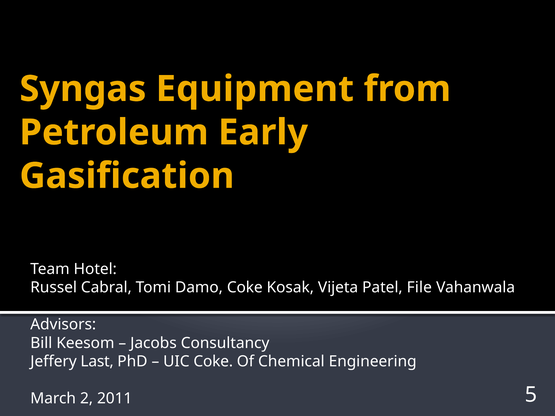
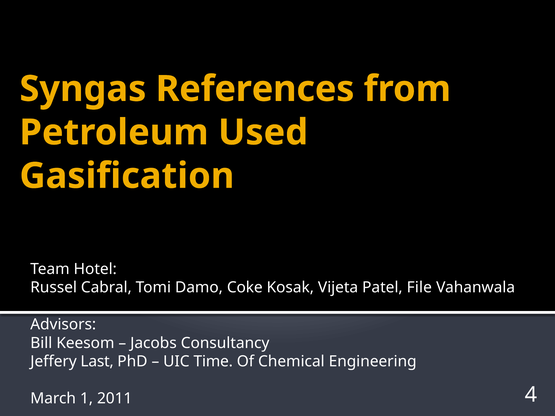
Equipment: Equipment -> References
Early: Early -> Used
UIC Coke: Coke -> Time
2: 2 -> 1
5: 5 -> 4
